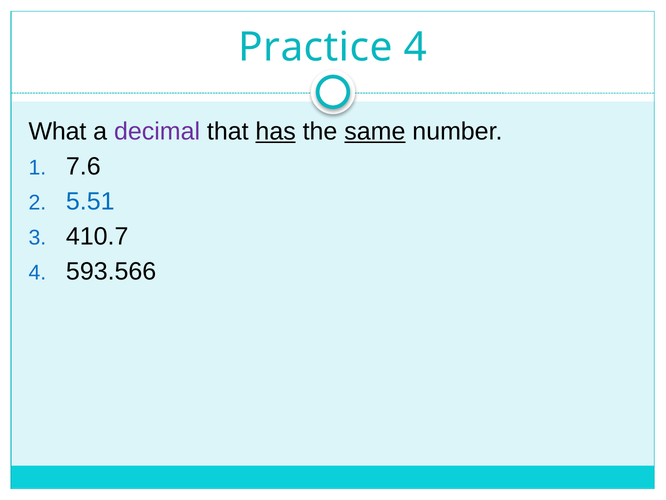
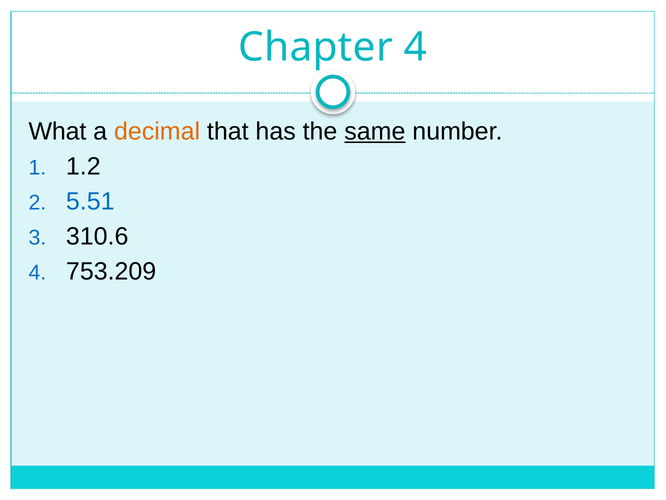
Practice: Practice -> Chapter
decimal colour: purple -> orange
has underline: present -> none
7.6: 7.6 -> 1.2
410.7: 410.7 -> 310.6
593.566: 593.566 -> 753.209
